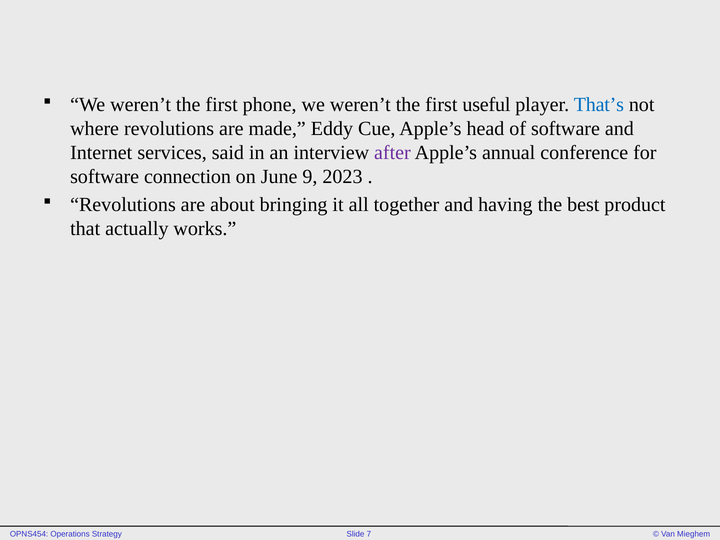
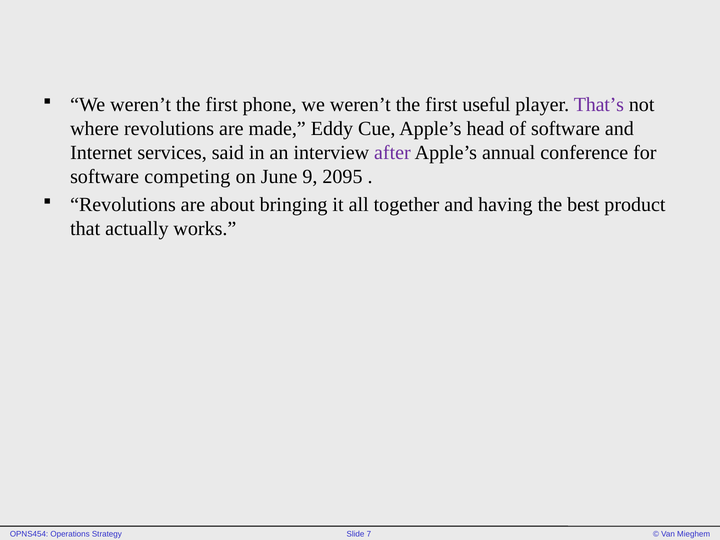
That’s colour: blue -> purple
connection: connection -> competing
2023: 2023 -> 2095
